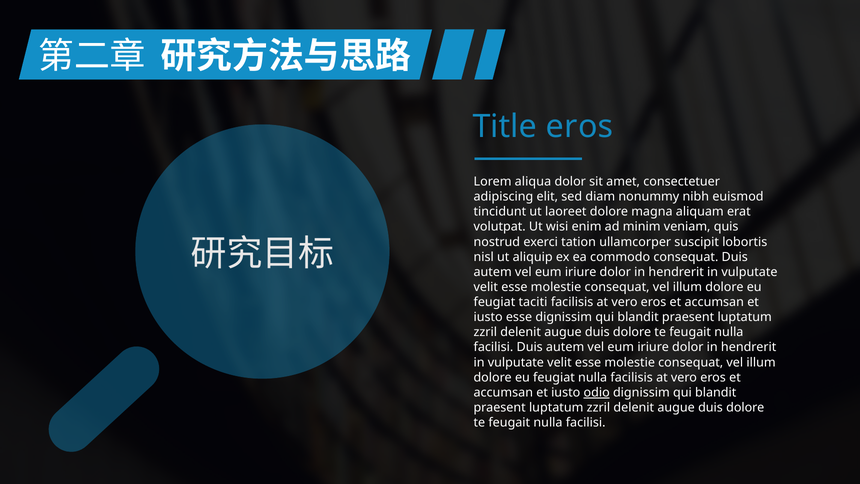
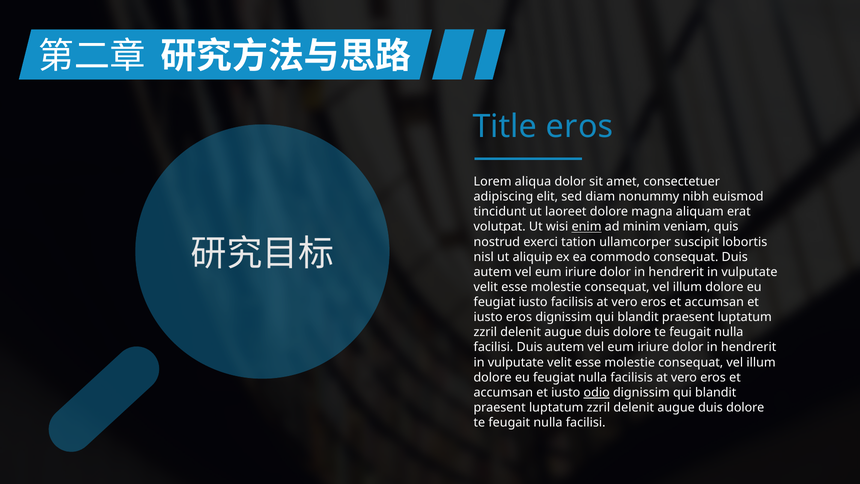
enim underline: none -> present
feugiat taciti: taciti -> iusto
iusto esse: esse -> eros
